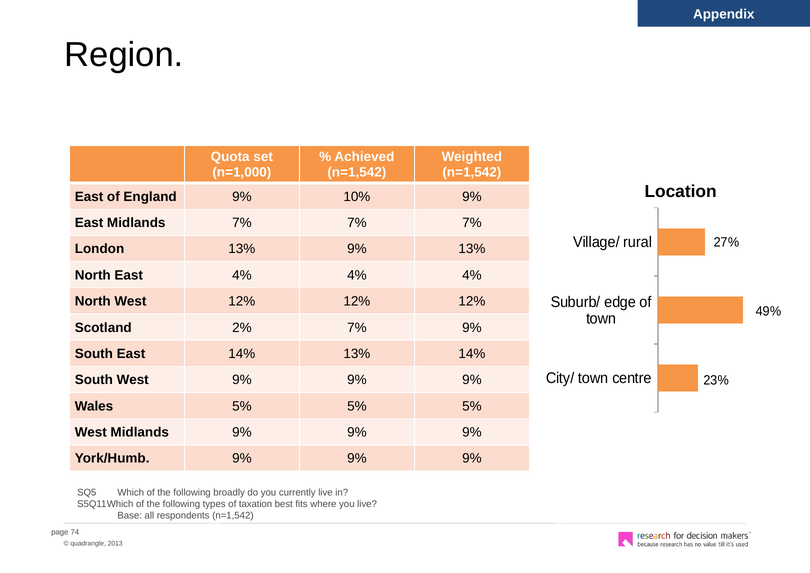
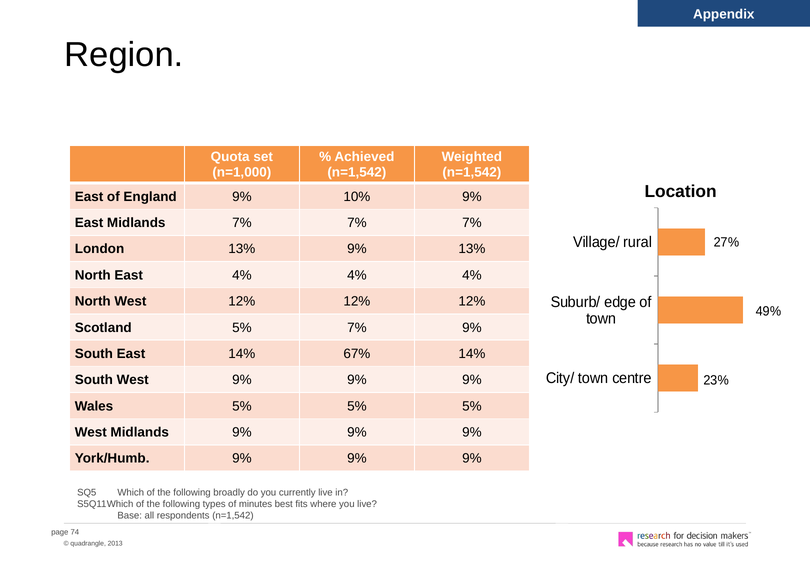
Scotland 2%: 2% -> 5%
14% 13%: 13% -> 67%
taxation: taxation -> minutes
